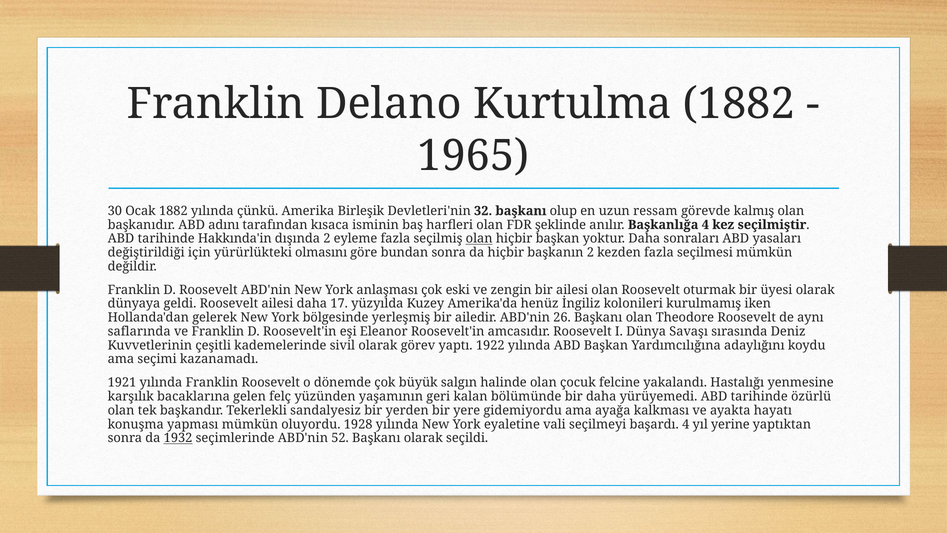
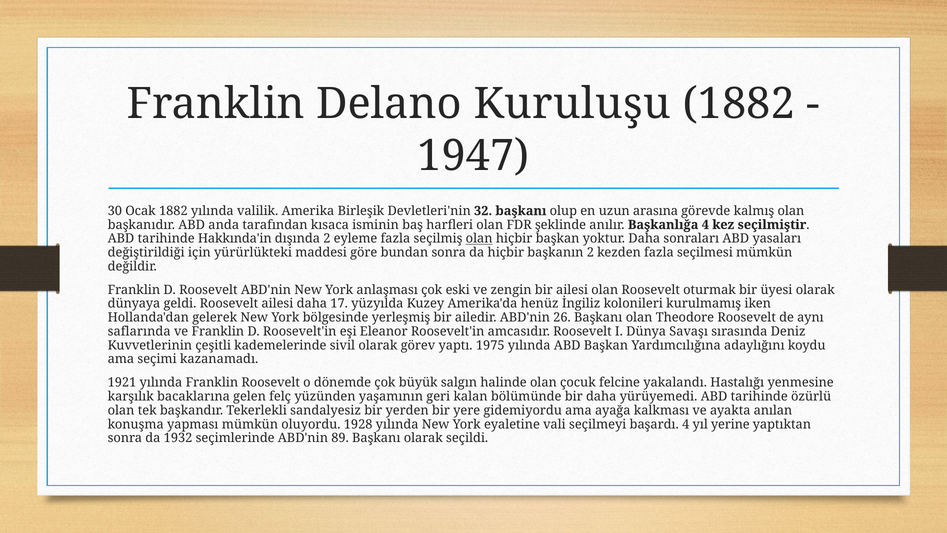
Kurtulma: Kurtulma -> Kuruluşu
1965: 1965 -> 1947
çünkü: çünkü -> valilik
ressam: ressam -> arasına
adını: adını -> anda
olmasını: olmasını -> maddesi
1922: 1922 -> 1975
hayatı: hayatı -> anılan
1932 underline: present -> none
52: 52 -> 89
